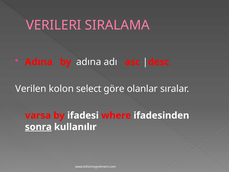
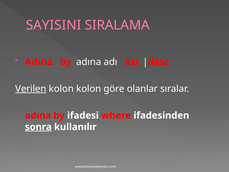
VERILERI: VERILERI -> SAYISINI
Verilen underline: none -> present
kolon select: select -> kolon
varsa at (38, 115): varsa -> adına
